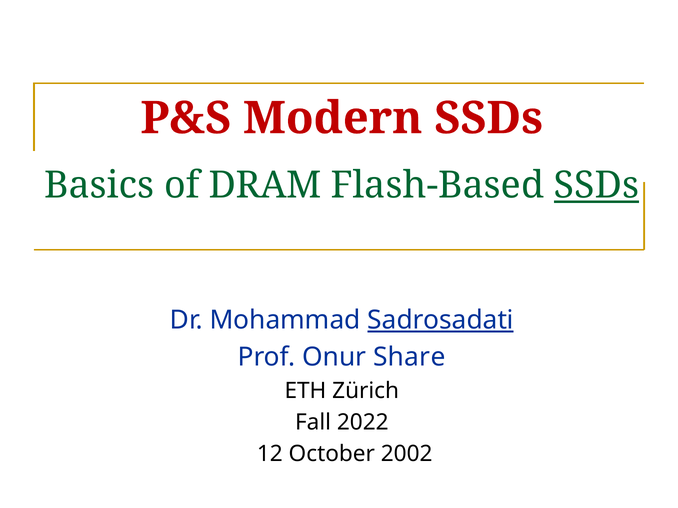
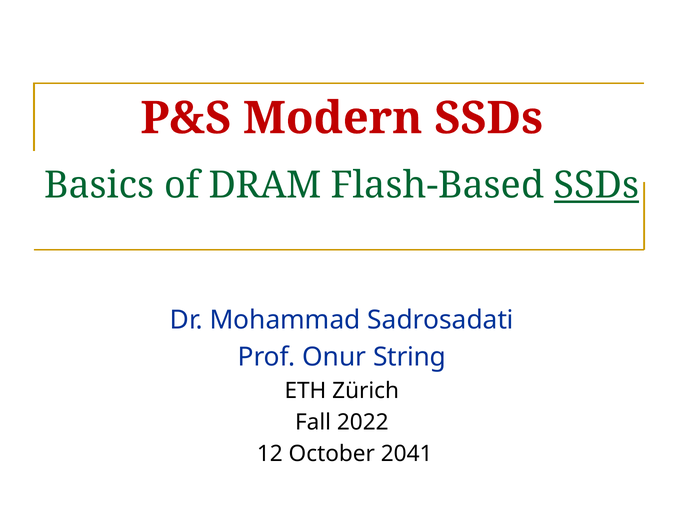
Sadrosadati underline: present -> none
Share: Share -> String
2002: 2002 -> 2041
